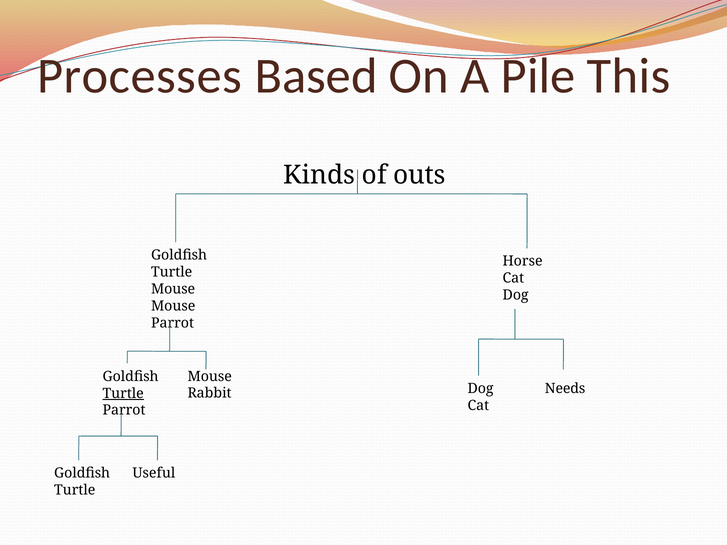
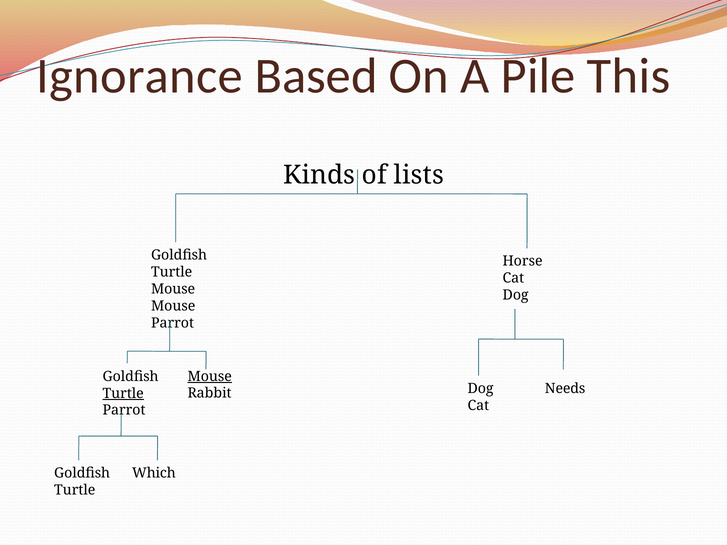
Processes: Processes -> Ignorance
outs: outs -> lists
Mouse at (210, 377) underline: none -> present
Useful: Useful -> Which
